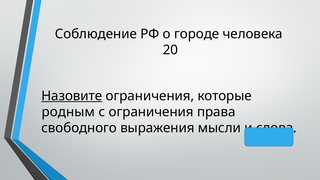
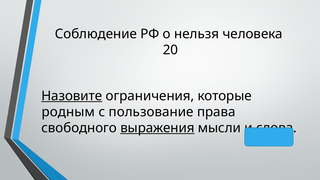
городе: городе -> нельзя
с ограничения: ограничения -> пользование
выражения underline: none -> present
